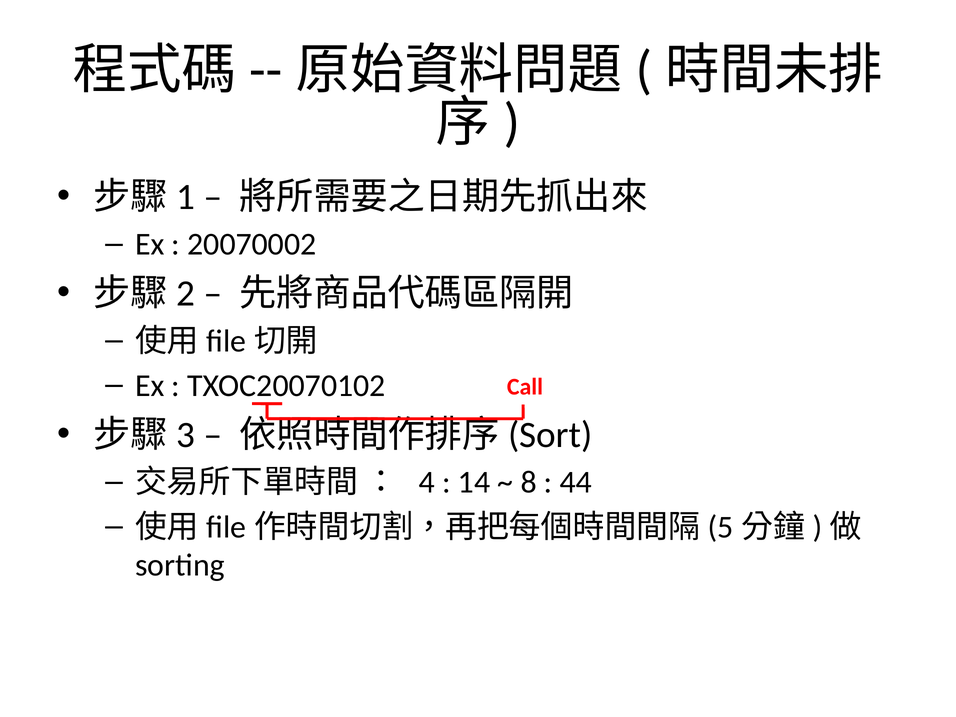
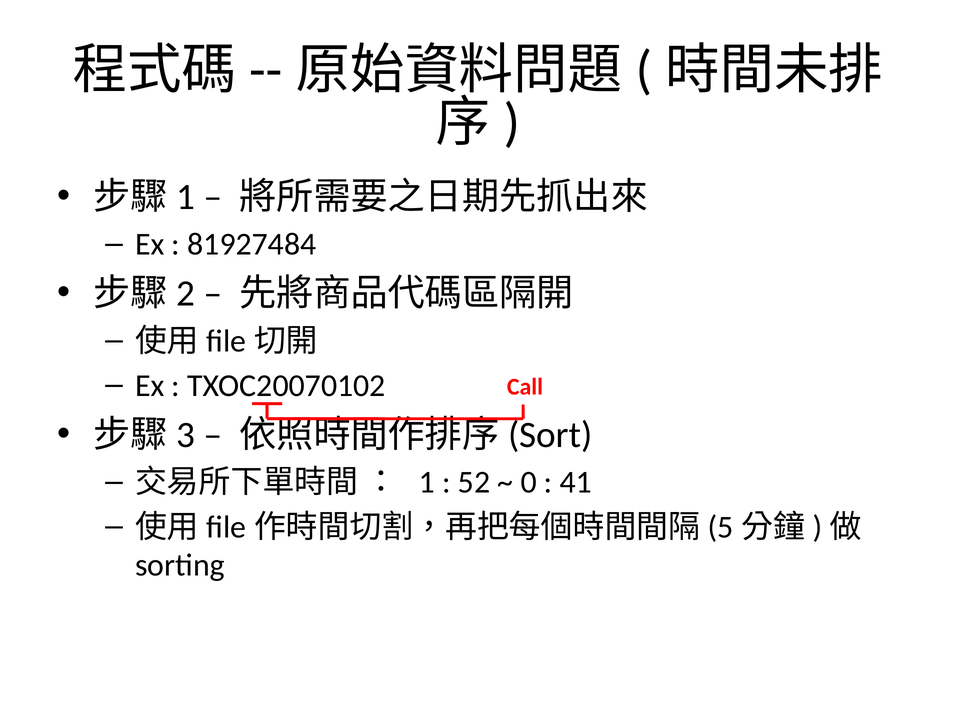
20070002: 20070002 -> 81927484
4: 4 -> 1
14: 14 -> 52
8: 8 -> 0
44: 44 -> 41
